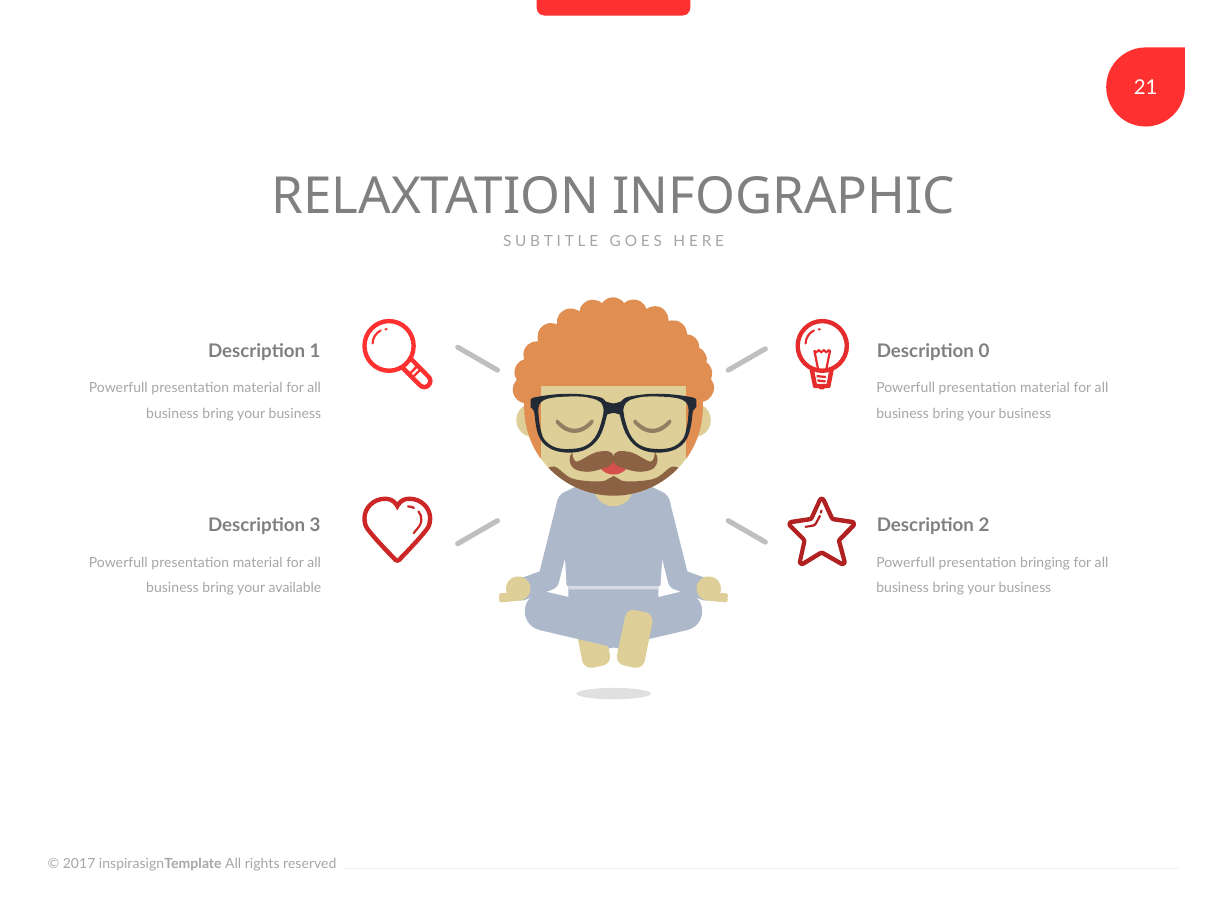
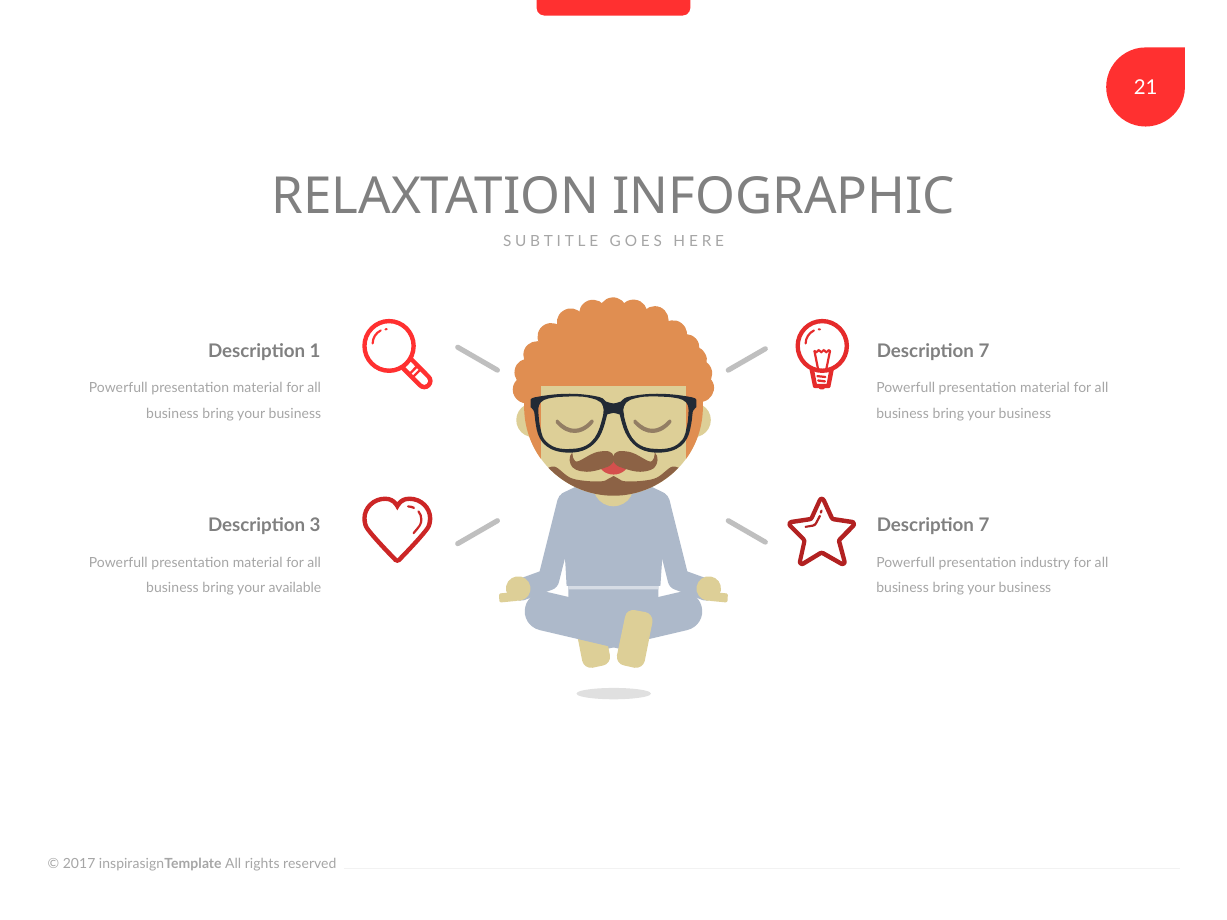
0 at (984, 351): 0 -> 7
2 at (984, 525): 2 -> 7
bringing: bringing -> industry
